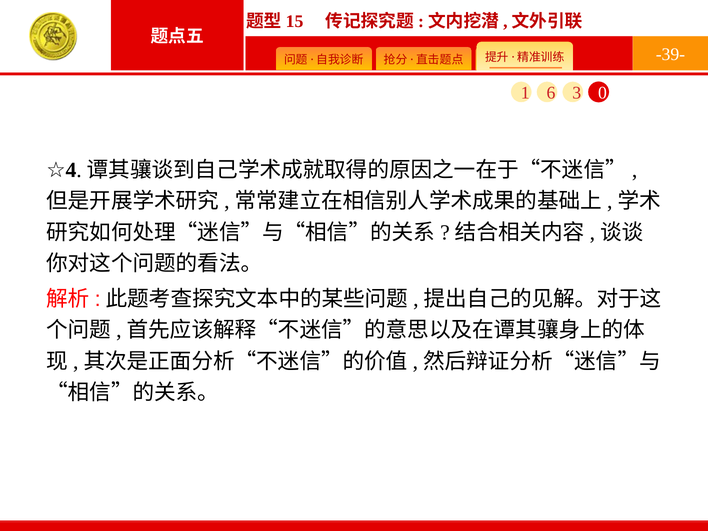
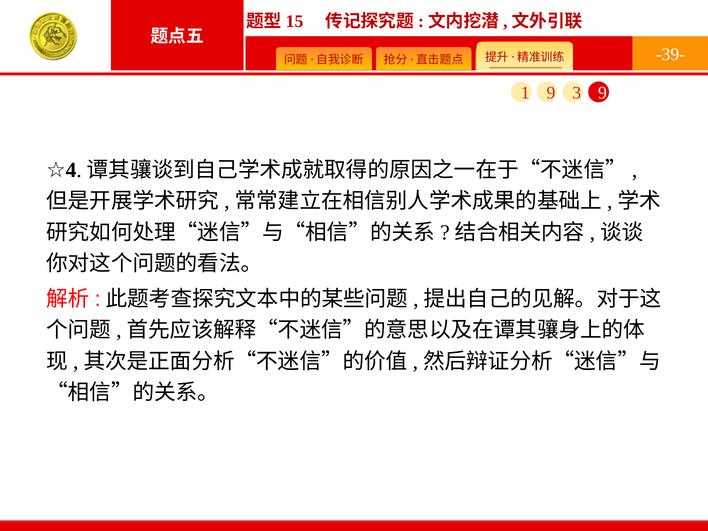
1 6: 6 -> 9
3 0: 0 -> 9
